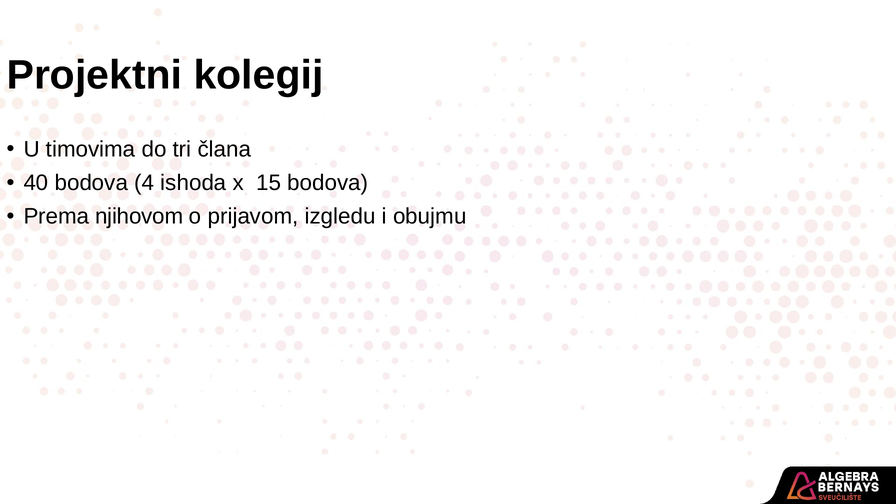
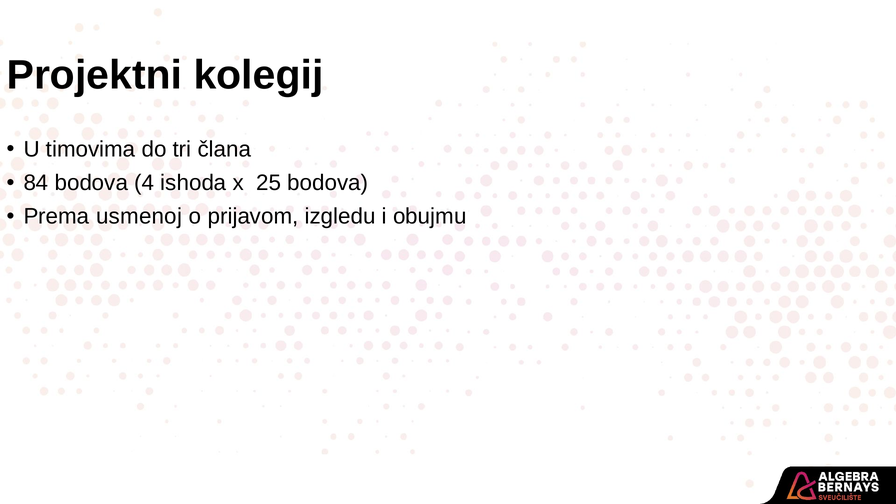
40: 40 -> 84
15: 15 -> 25
njihovom: njihovom -> usmenoj
